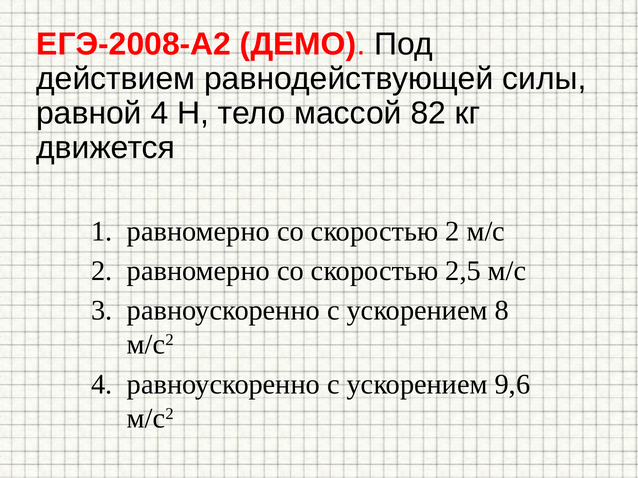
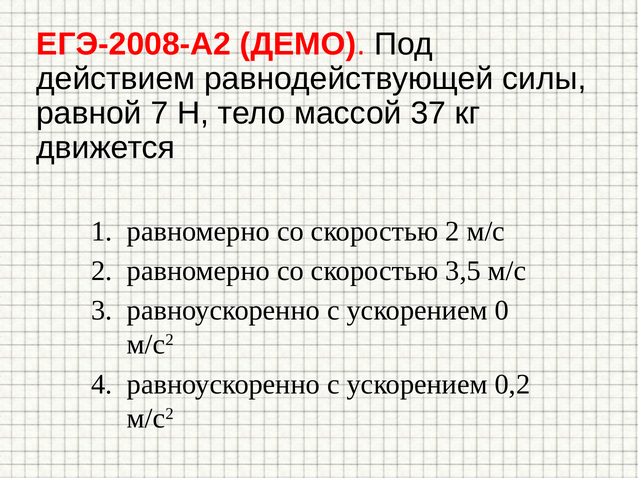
равной 4: 4 -> 7
82: 82 -> 37
2,5: 2,5 -> 3,5
8: 8 -> 0
9,6: 9,6 -> 0,2
